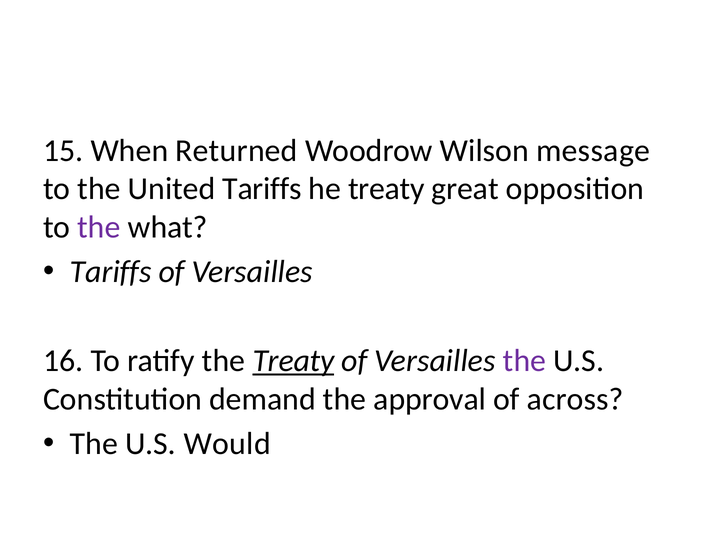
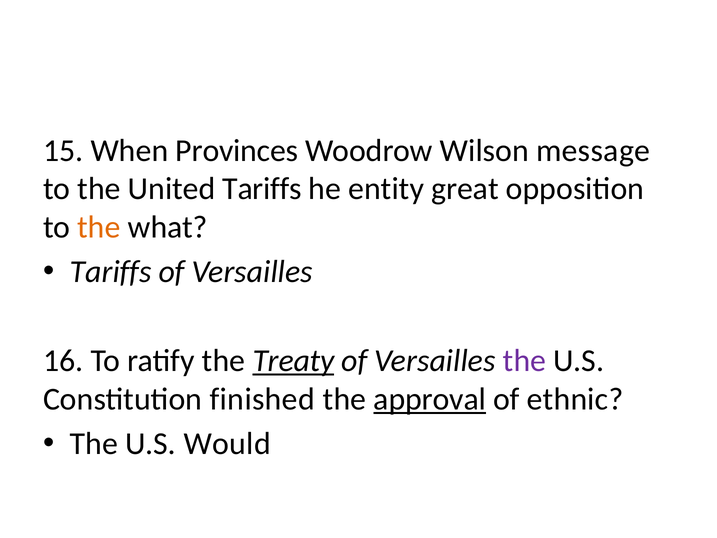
Returned: Returned -> Provinces
he treaty: treaty -> entity
the at (99, 227) colour: purple -> orange
demand: demand -> finished
approval underline: none -> present
across: across -> ethnic
